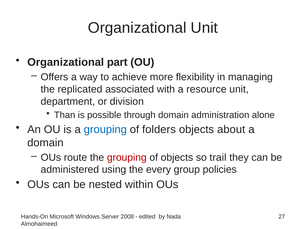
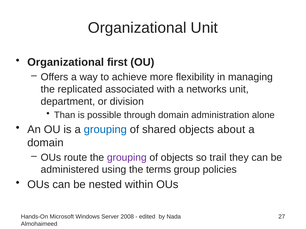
part: part -> first
resource: resource -> networks
folders: folders -> shared
grouping at (127, 158) colour: red -> purple
every: every -> terms
